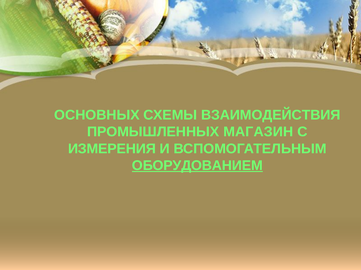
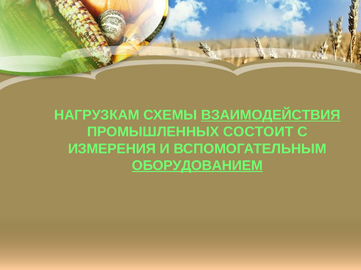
ОСНОВНЫХ: ОСНОВНЫХ -> НАГРУЗКАМ
ВЗАИМОДЕЙСТВИЯ underline: none -> present
МАГАЗИН: МАГАЗИН -> СОСТОИТ
